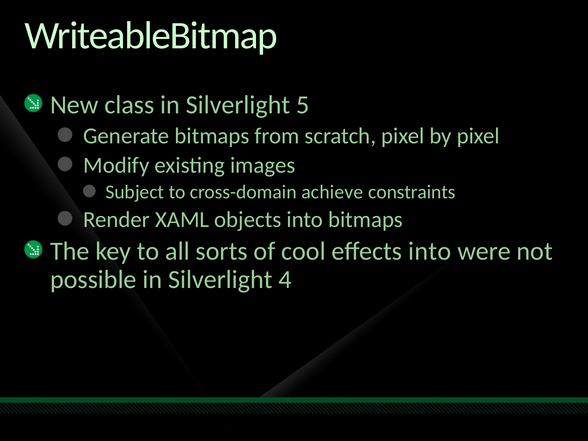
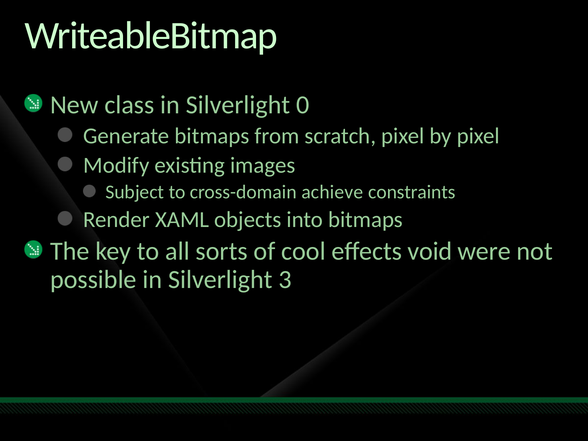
5: 5 -> 0
effects into: into -> void
4: 4 -> 3
